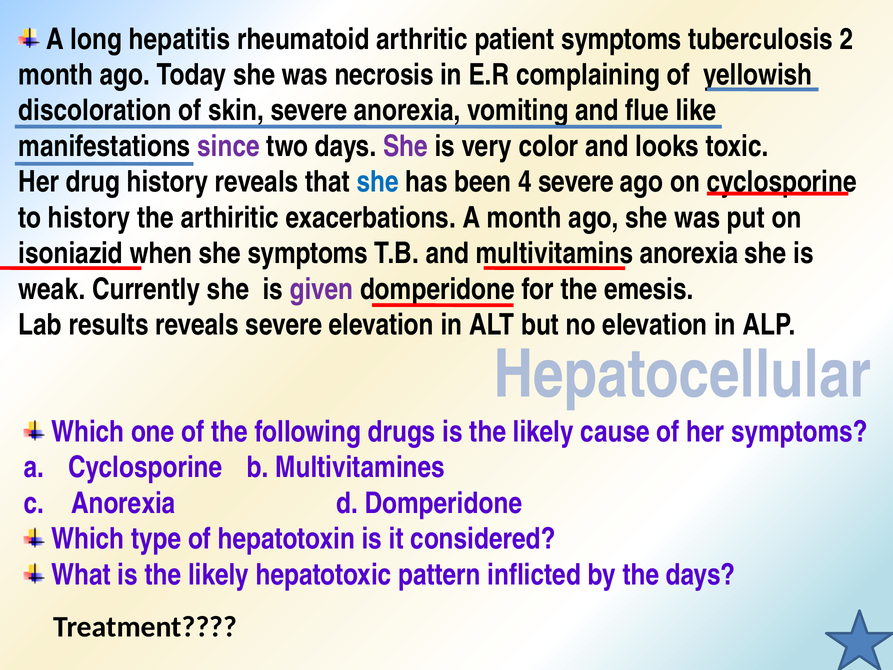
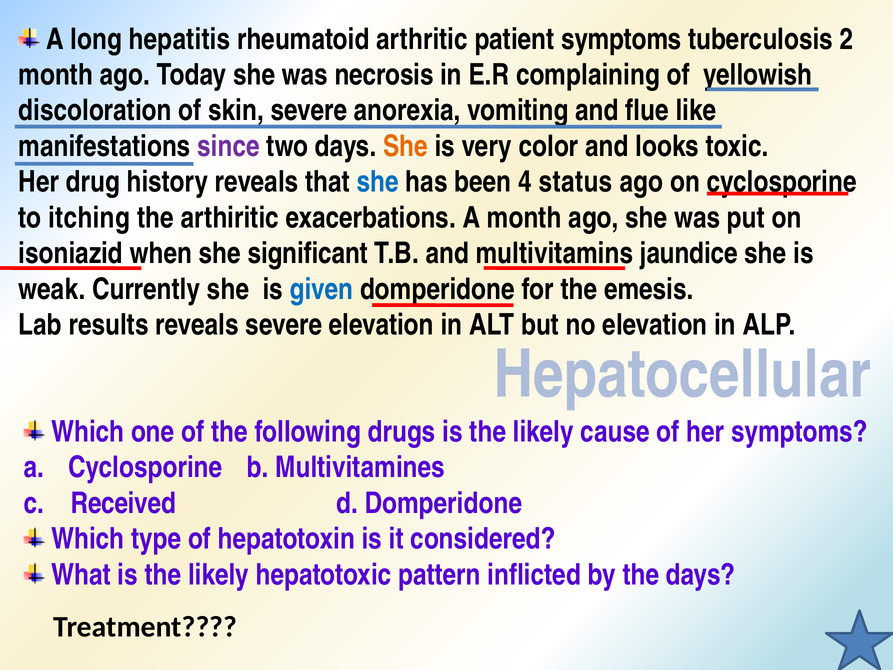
She at (405, 146) colour: purple -> orange
4 severe: severe -> status
to history: history -> itching
she symptoms: symptoms -> significant
anorexia at (689, 254): anorexia -> jaundice
given colour: purple -> blue
c Anorexia: Anorexia -> Received
